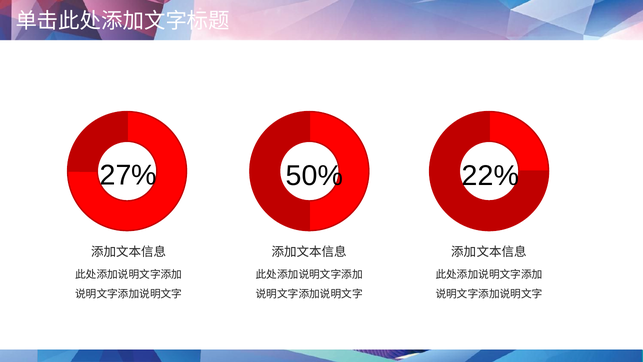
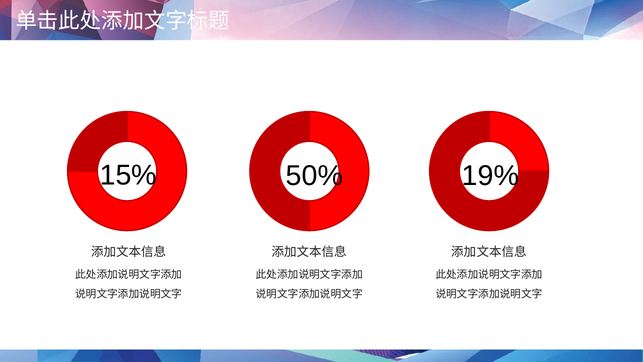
27%: 27% -> 15%
22%: 22% -> 19%
